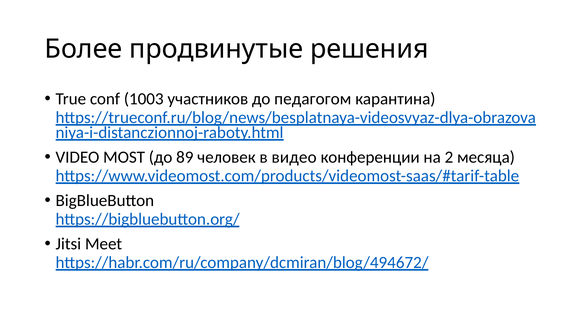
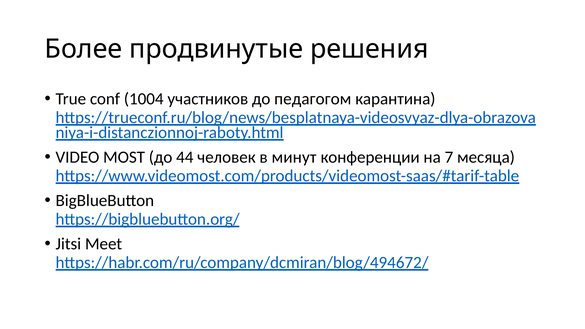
1003: 1003 -> 1004
89: 89 -> 44
видео: видео -> минут
2: 2 -> 7
